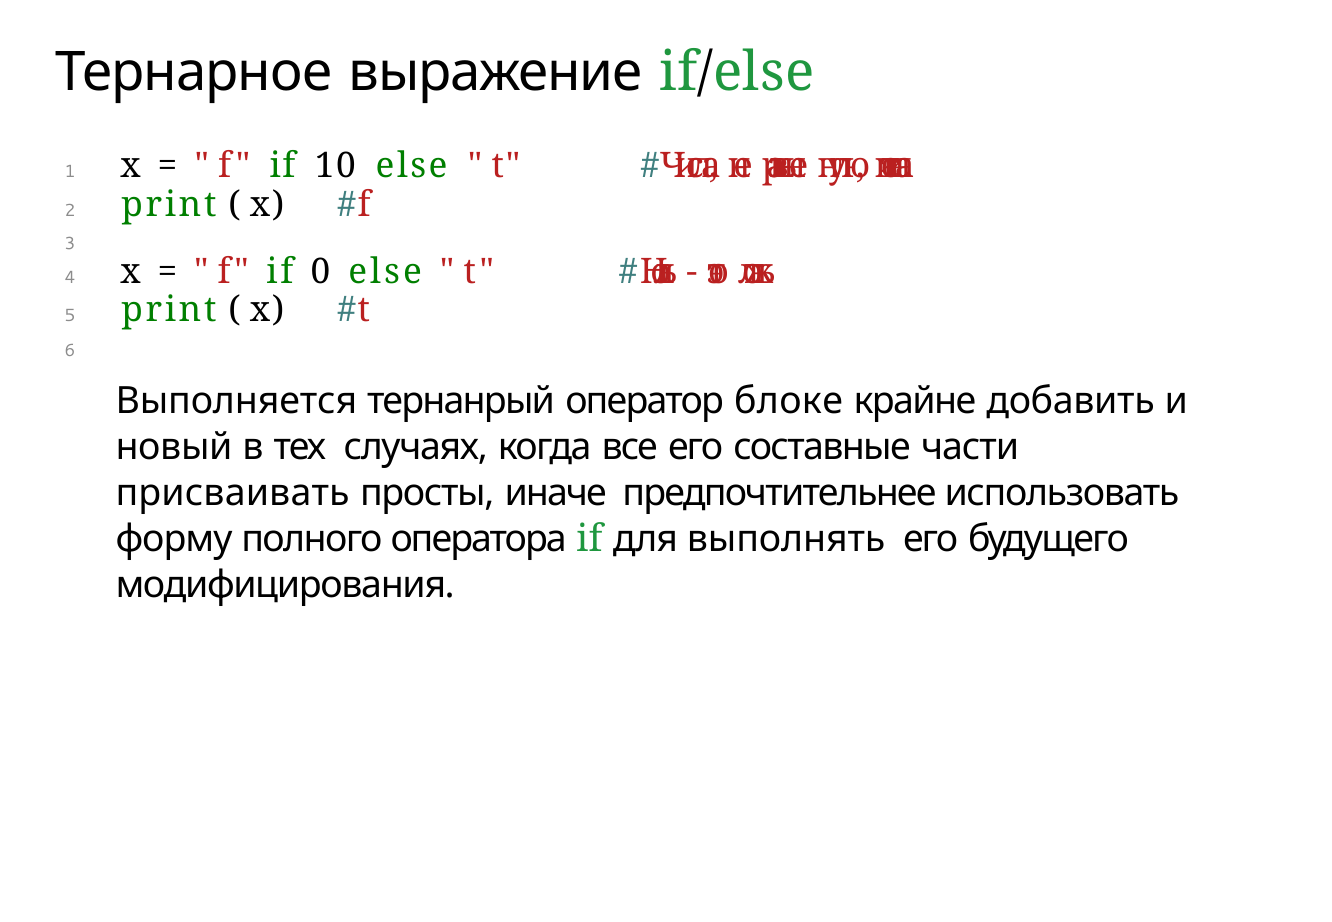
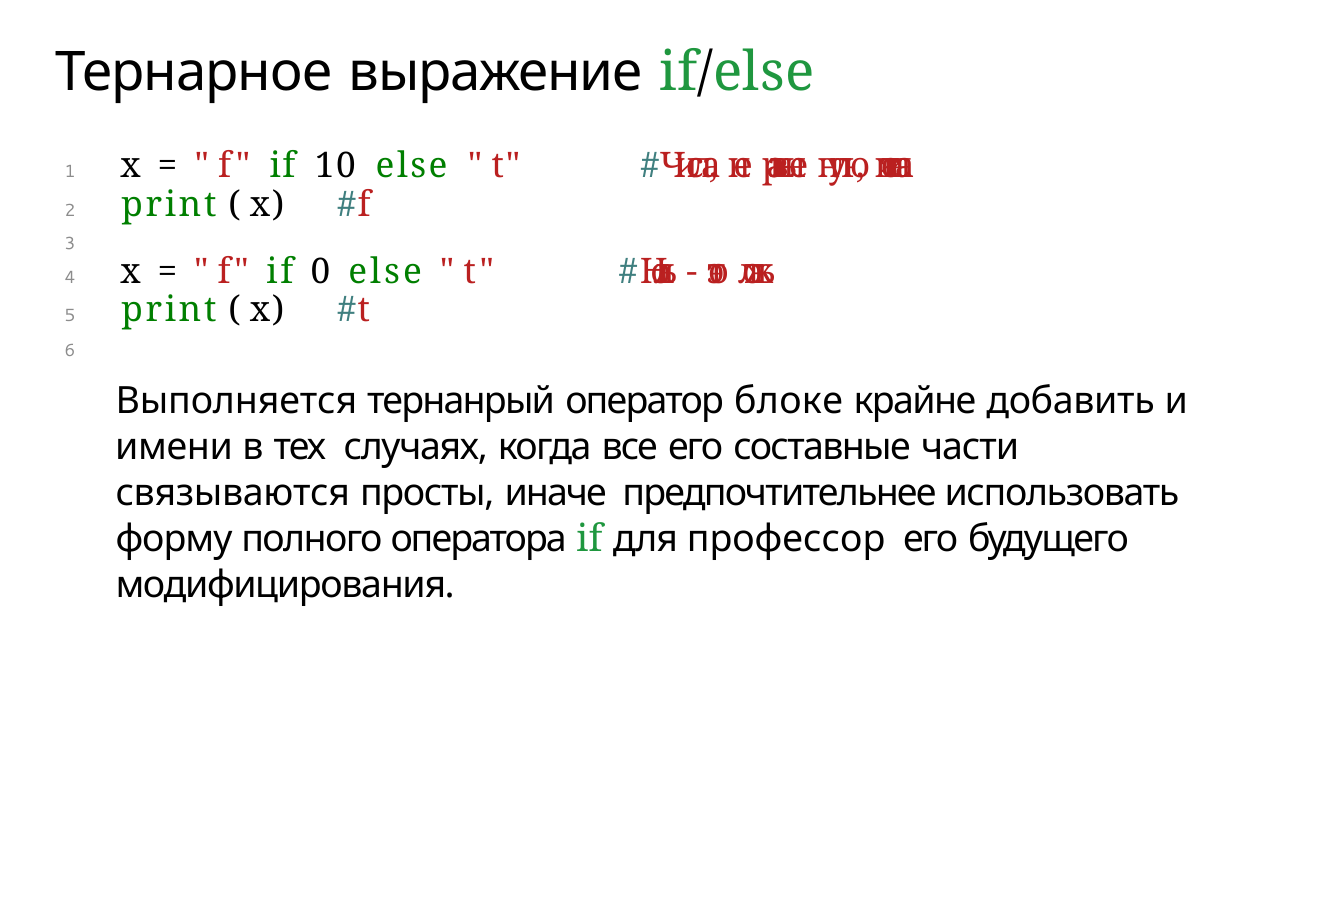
новый: новый -> имени
присваивать: присваивать -> связываются
выполнять: выполнять -> профессор
